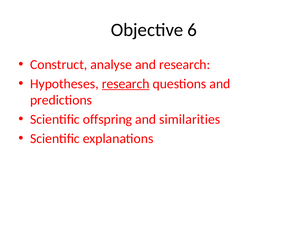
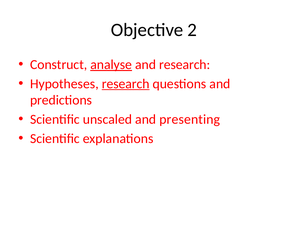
6: 6 -> 2
analyse underline: none -> present
offspring: offspring -> unscaled
similarities: similarities -> presenting
